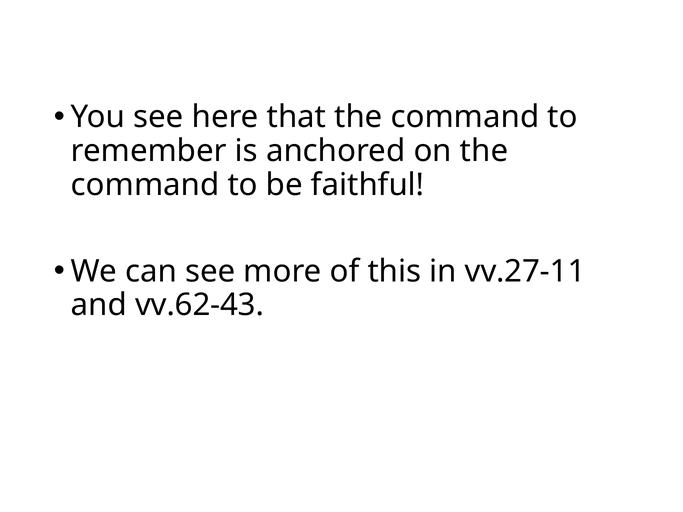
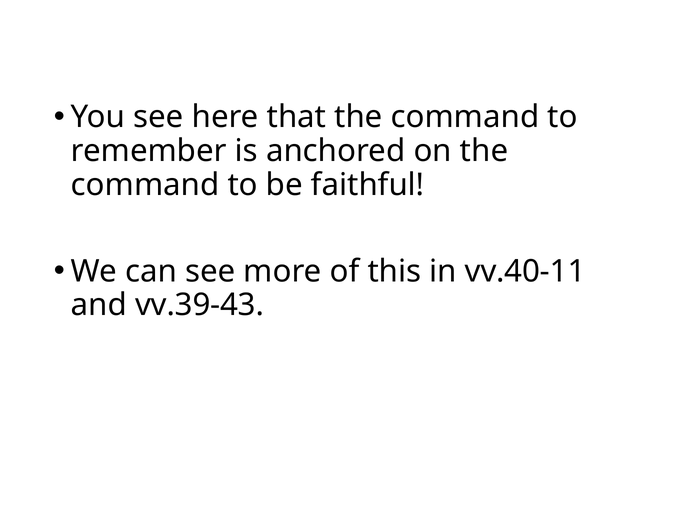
vv.27-11: vv.27-11 -> vv.40-11
vv.62-43: vv.62-43 -> vv.39-43
